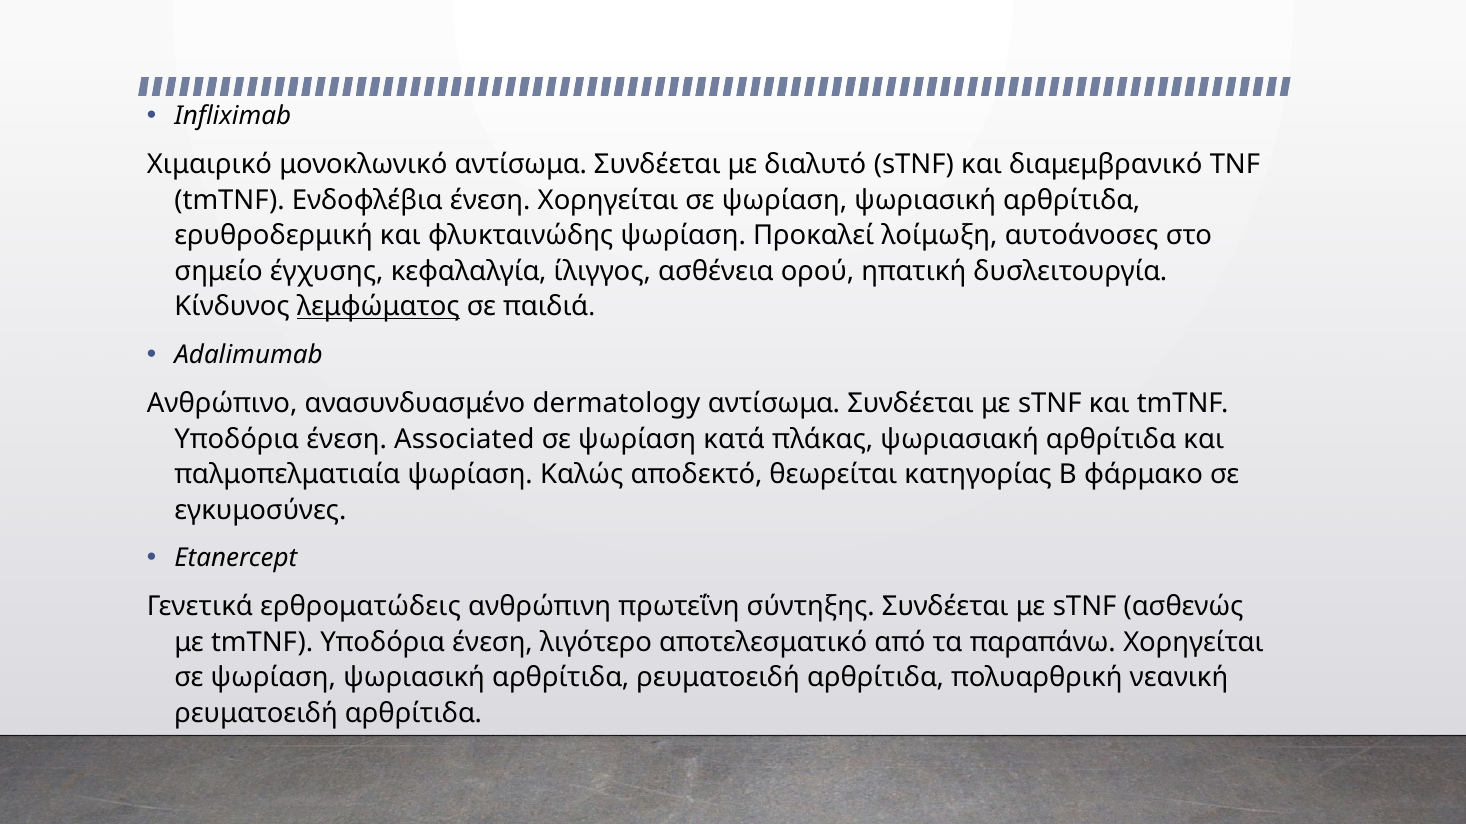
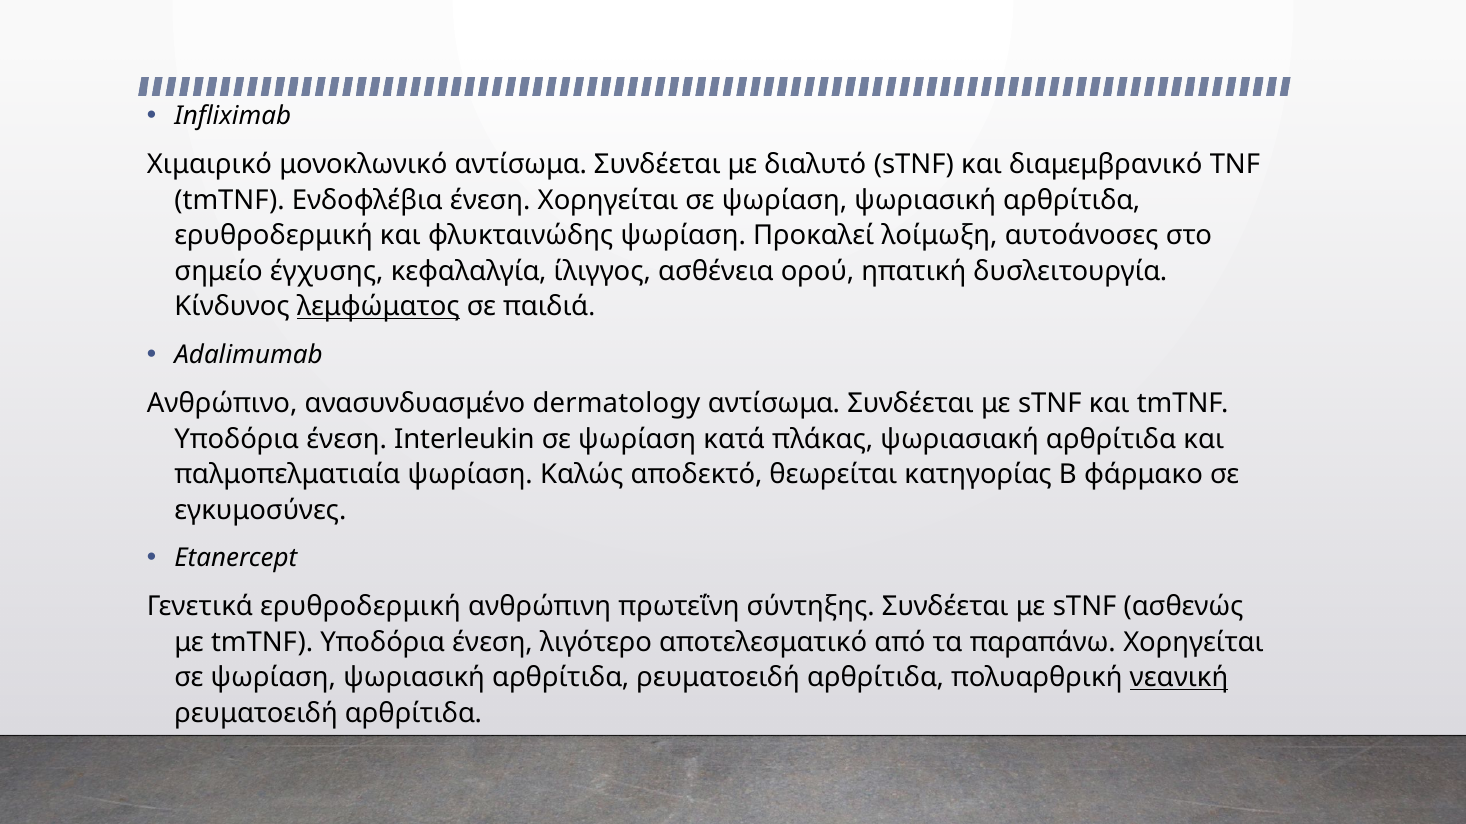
Associated: Associated -> Interleukin
Γενετικά ερθροματώδεις: ερθροματώδεις -> ερυθροδερμική
νεανική underline: none -> present
